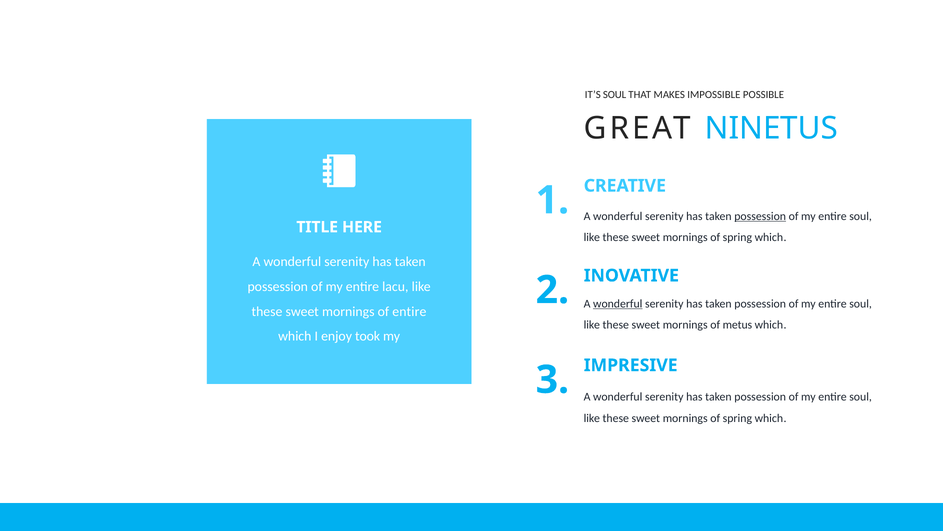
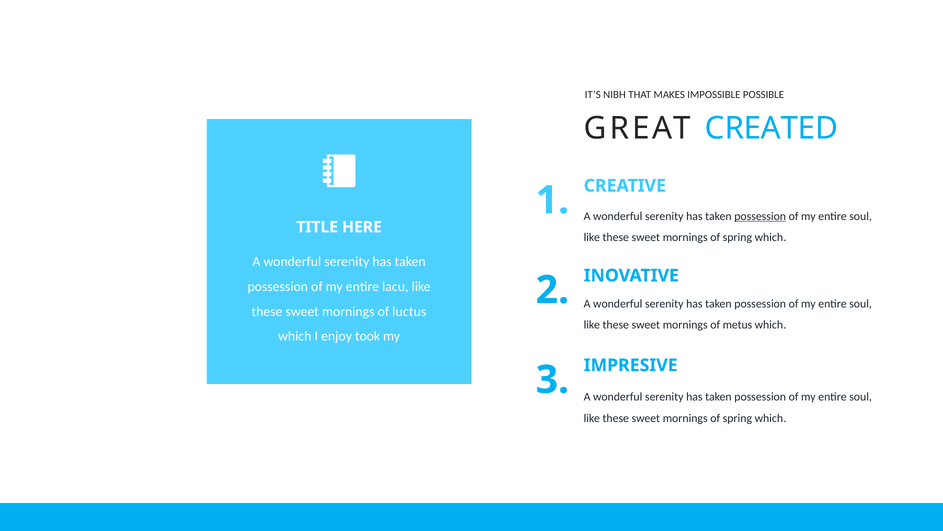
IT’S SOUL: SOUL -> NIBH
NINETUS: NINETUS -> CREATED
wonderful at (618, 303) underline: present -> none
of entire: entire -> luctus
